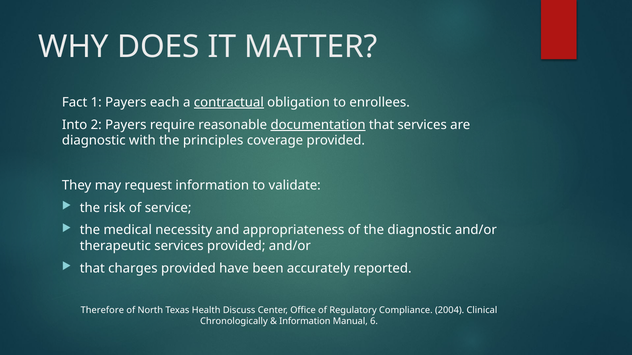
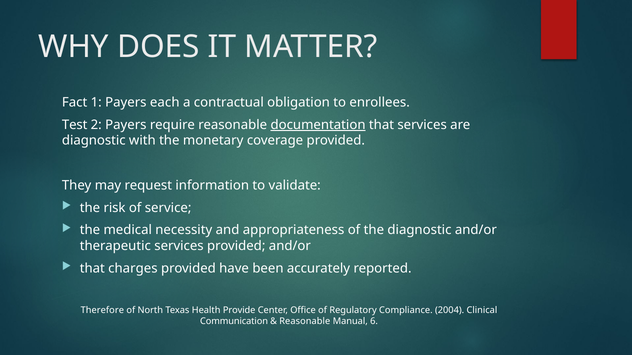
contractual underline: present -> none
Into: Into -> Test
principles: principles -> monetary
Discuss: Discuss -> Provide
Chronologically: Chronologically -> Communication
Information at (305, 322): Information -> Reasonable
